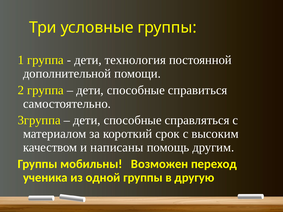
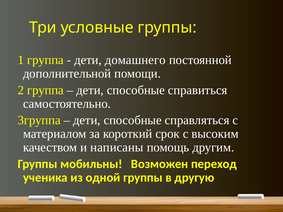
технология: технология -> домашнего
